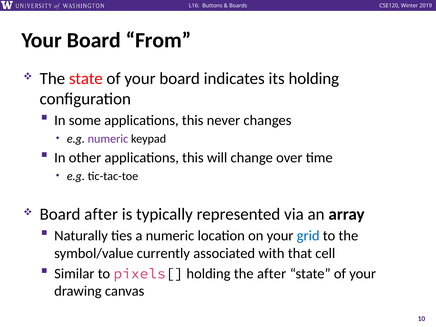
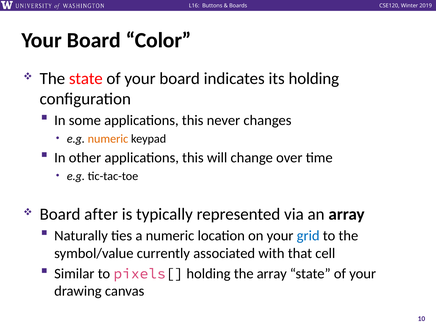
From: From -> Color
numeric at (108, 139) colour: purple -> orange
the after: after -> array
